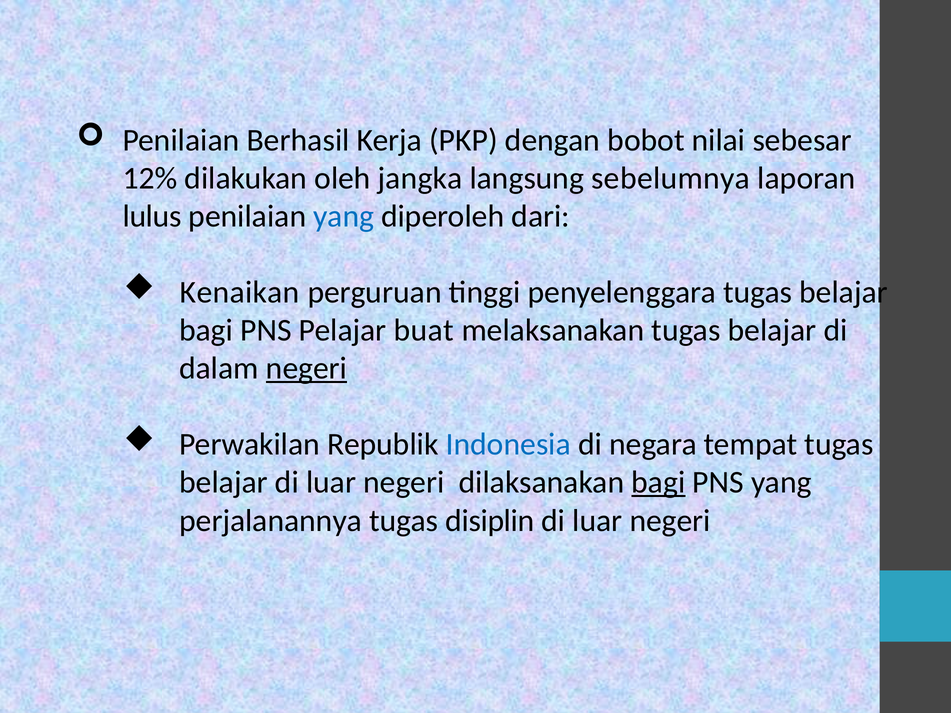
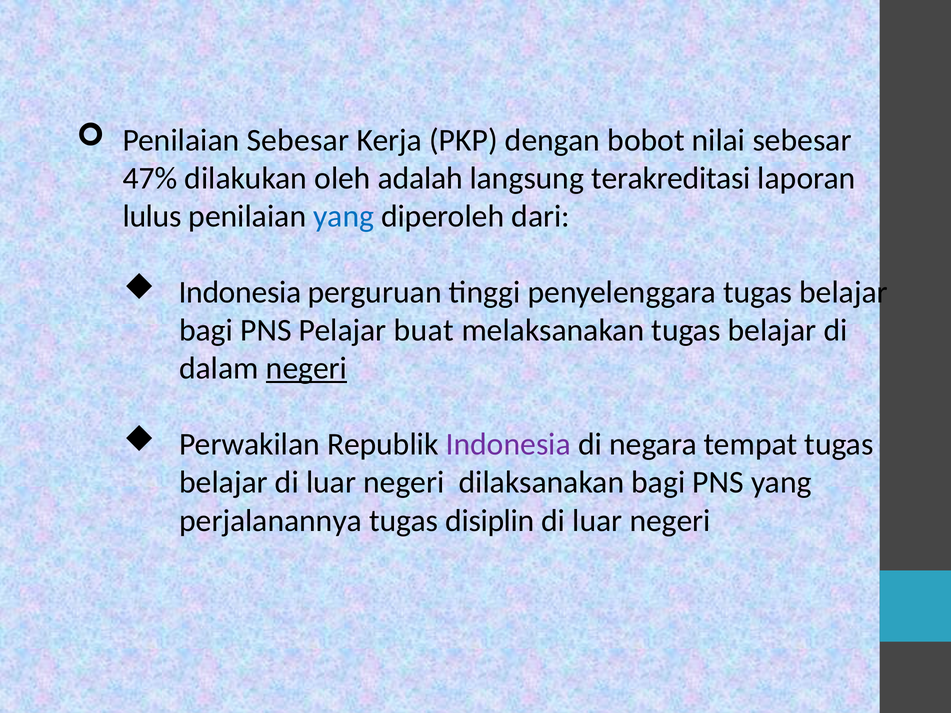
Penilaian Berhasil: Berhasil -> Sebesar
12%: 12% -> 47%
jangka: jangka -> adalah
sebelumnya: sebelumnya -> terakreditasi
Kenaikan at (240, 293): Kenaikan -> Indonesia
Indonesia at (508, 445) colour: blue -> purple
bagi at (658, 483) underline: present -> none
